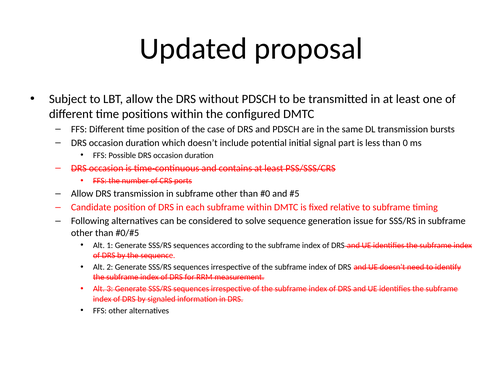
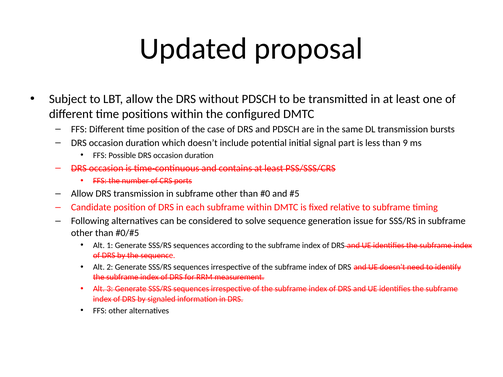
0: 0 -> 9
